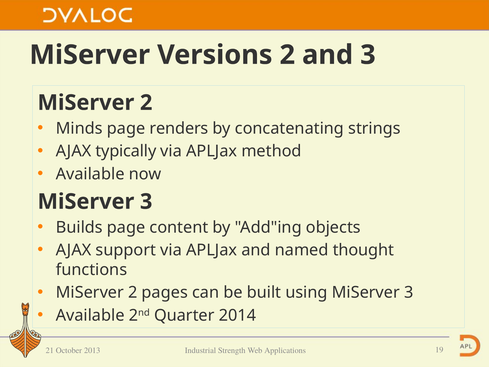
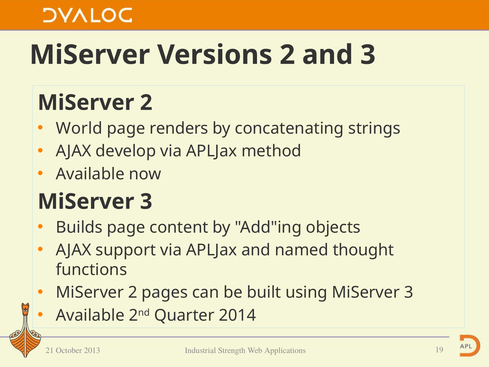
Minds: Minds -> World
typically: typically -> develop
